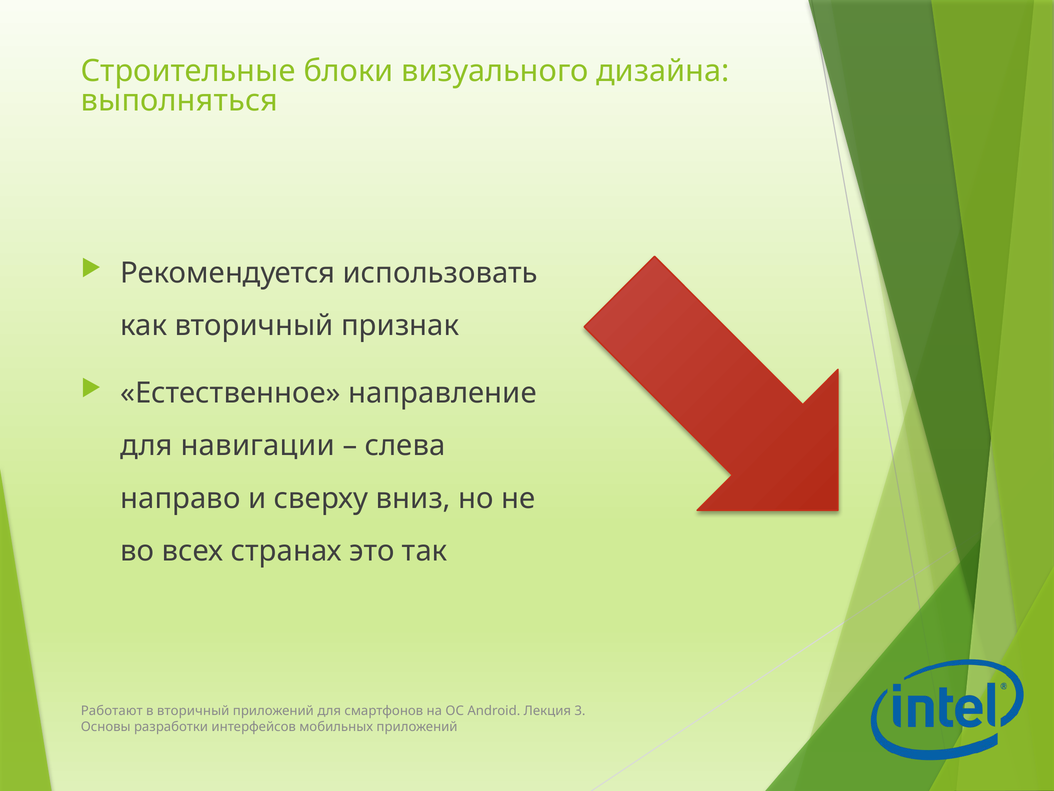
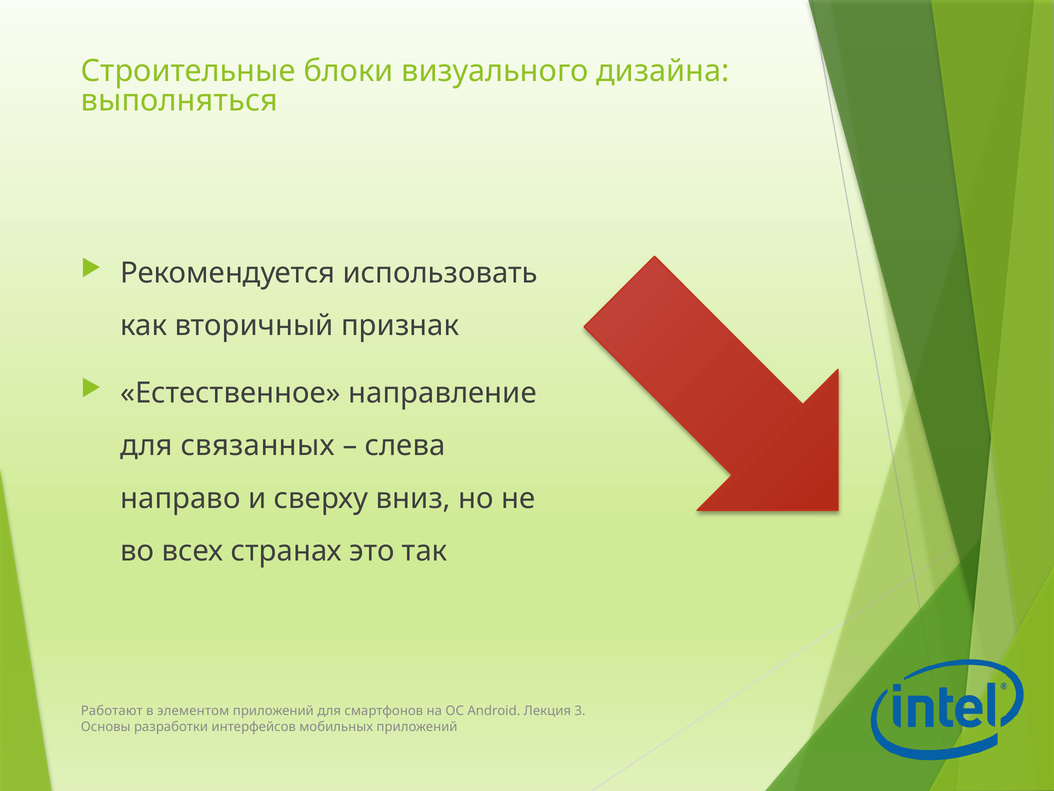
навигации: навигации -> связанных
в вторичный: вторичный -> элементом
